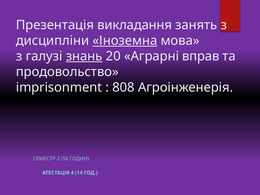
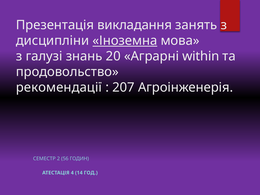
знань underline: present -> none
вправ: вправ -> within
imprisonment: imprisonment -> рекомендації
808: 808 -> 207
